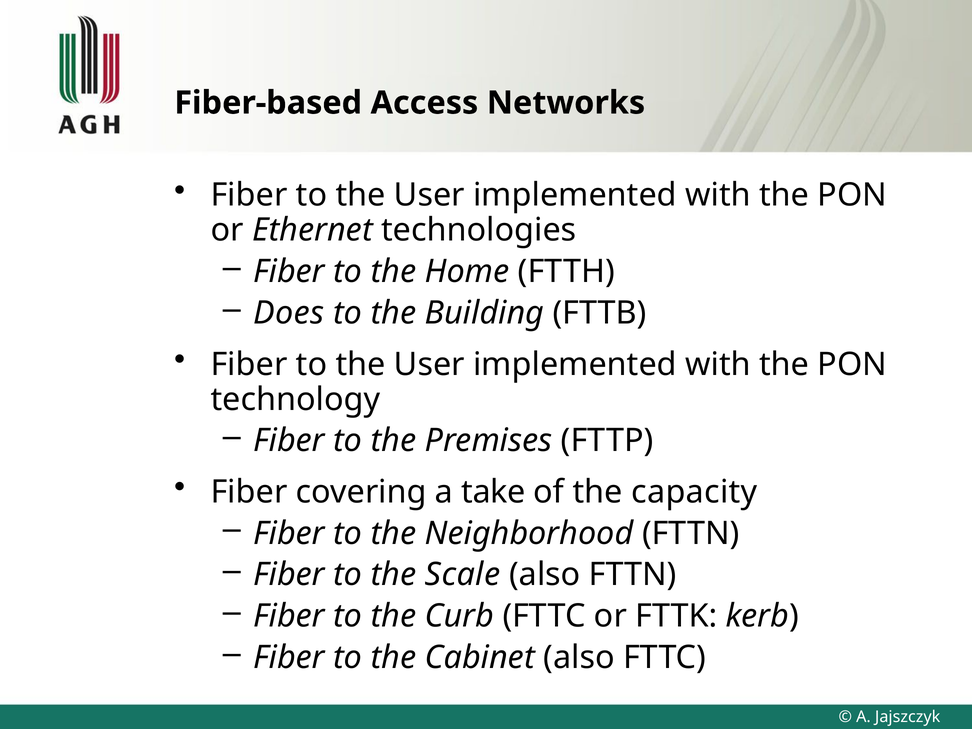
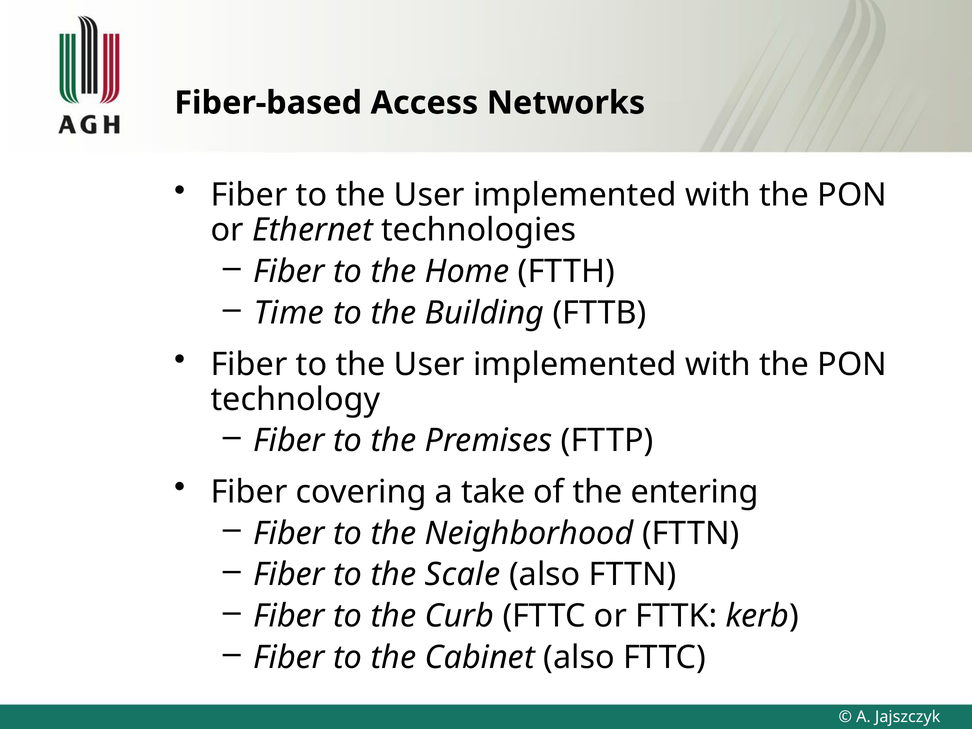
Does: Does -> Time
capacity: capacity -> entering
